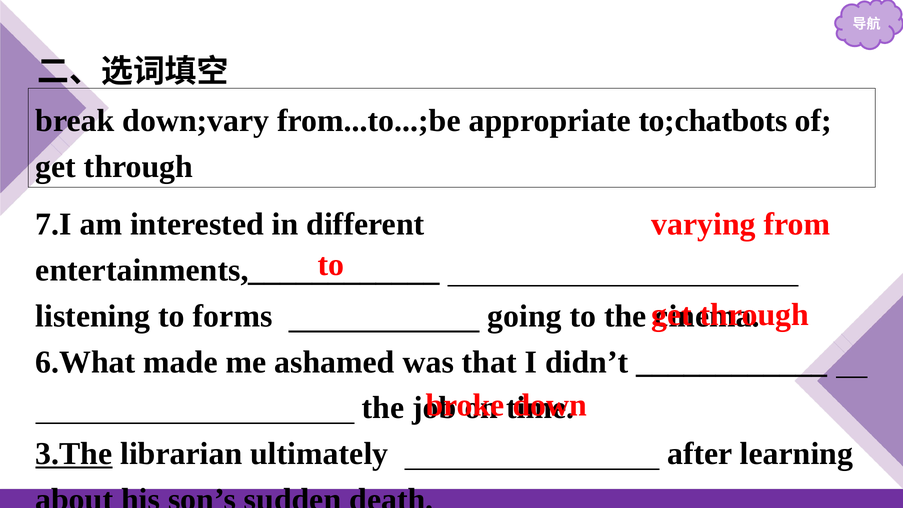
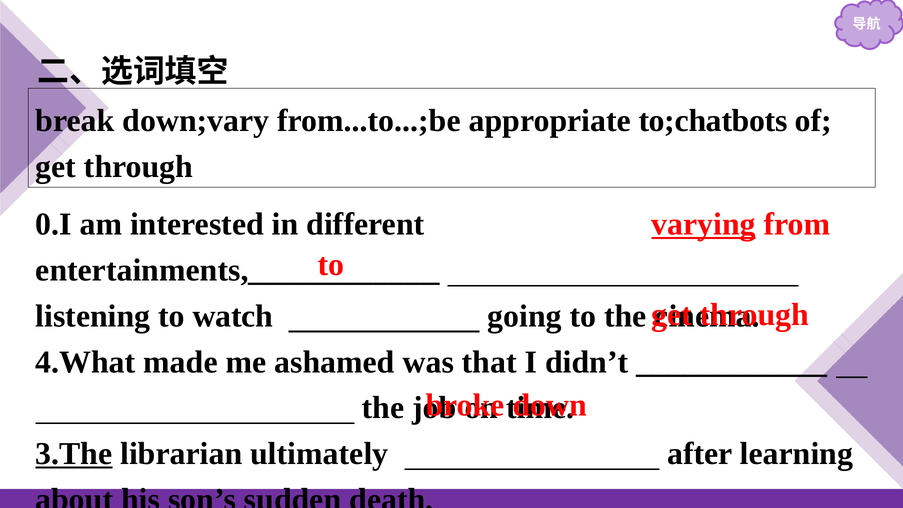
7.I: 7.I -> 0.I
varying underline: none -> present
forms: forms -> watch
6.What: 6.What -> 4.What
